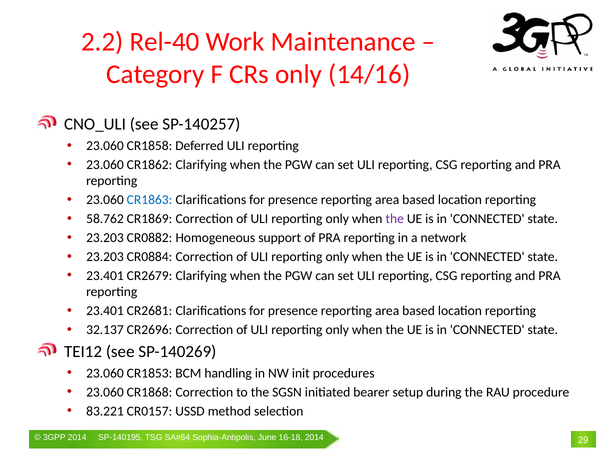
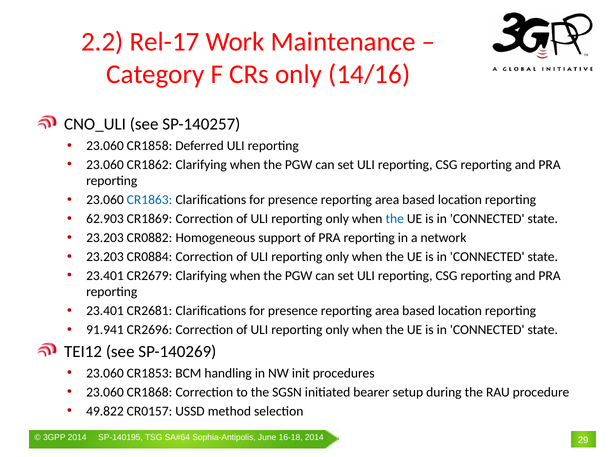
Rel-40: Rel-40 -> Rel-17
58.762: 58.762 -> 62.903
the at (395, 219) colour: purple -> blue
32.137: 32.137 -> 91.941
83.221: 83.221 -> 49.822
